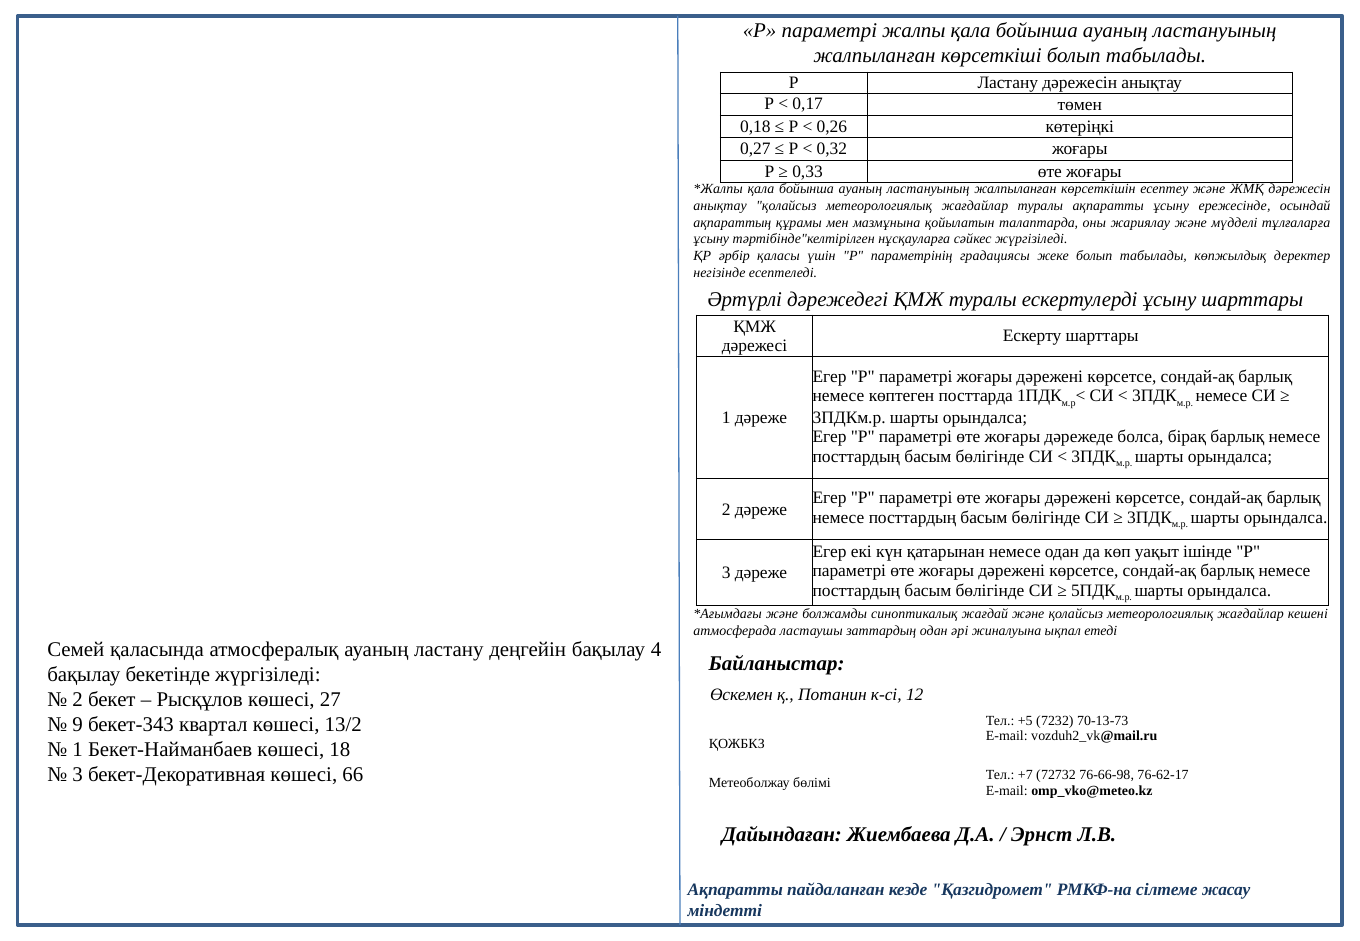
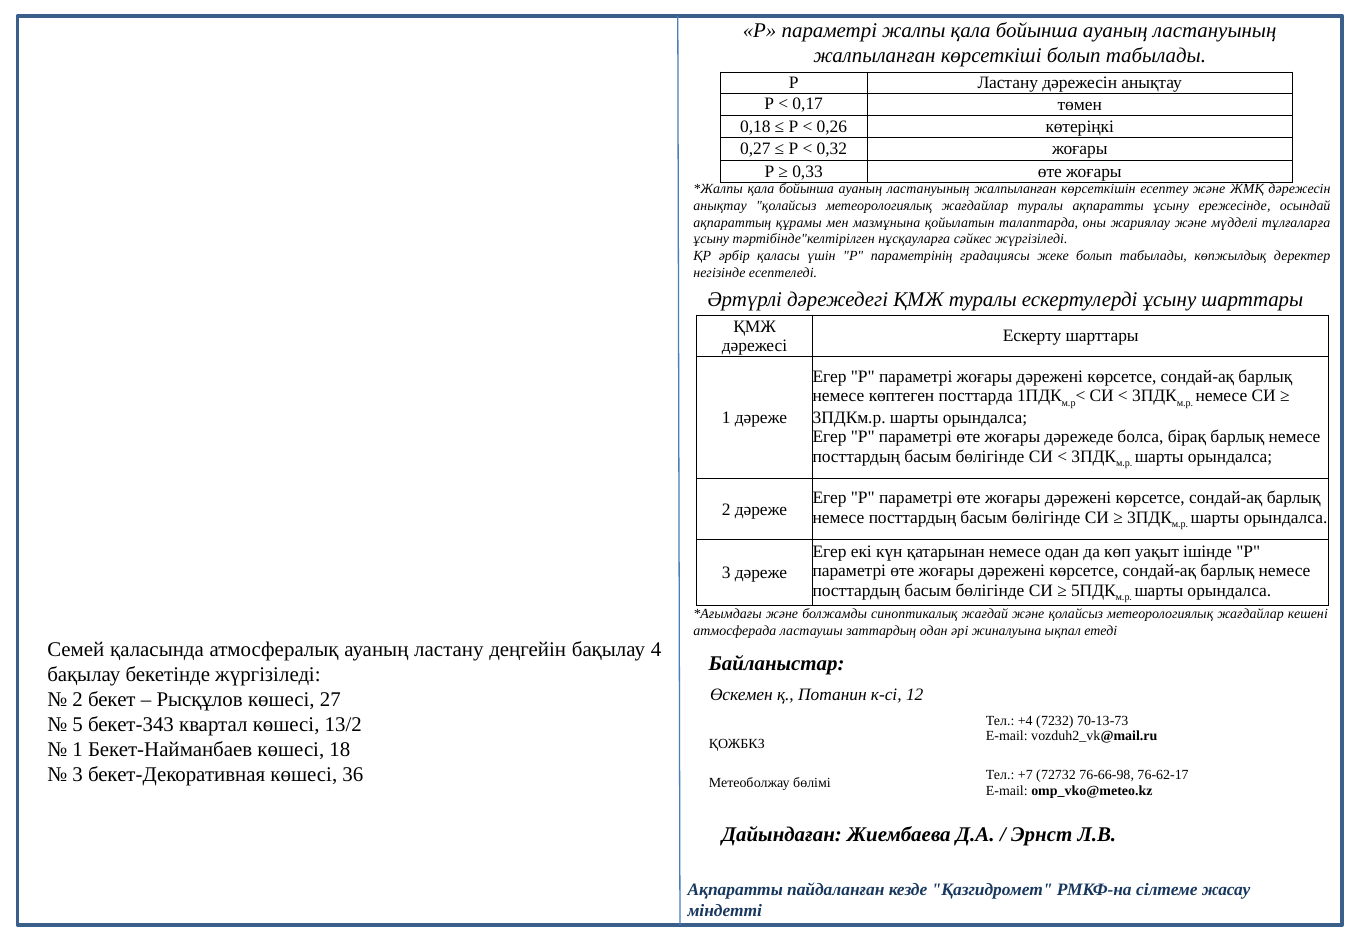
+5: +5 -> +4
9: 9 -> 5
66: 66 -> 36
